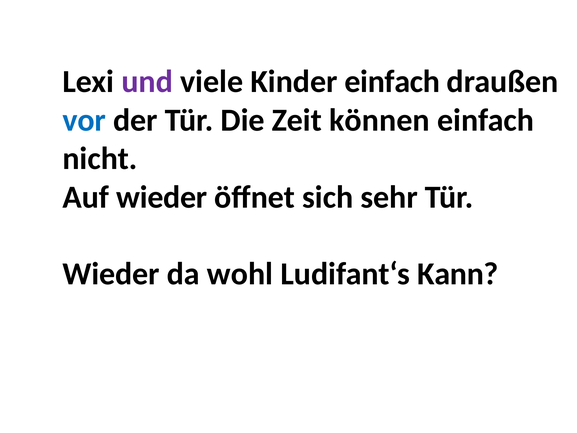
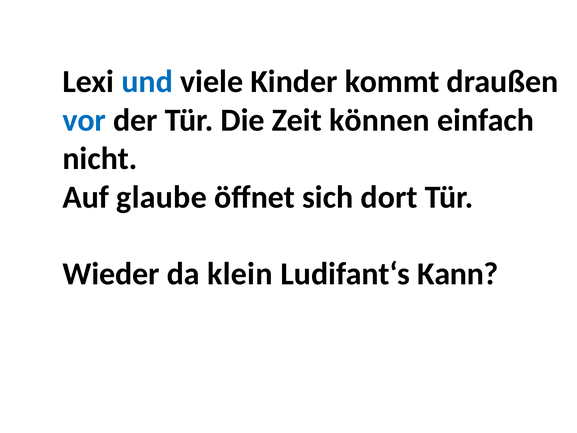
und colour: purple -> blue
Kinder einfach: einfach -> kommt
Auf wieder: wieder -> glaube
sehr: sehr -> dort
wohl: wohl -> klein
